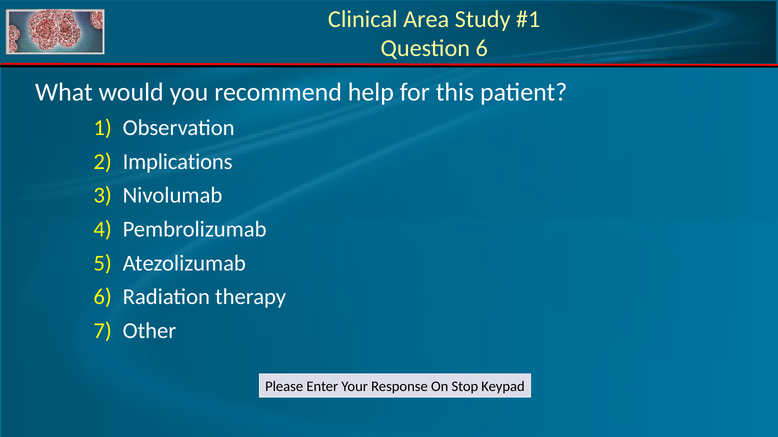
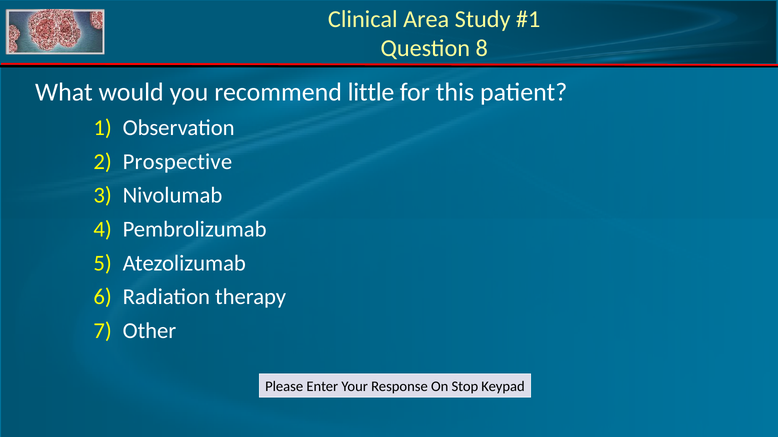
Question 6: 6 -> 8
help: help -> little
Implications: Implications -> Prospective
